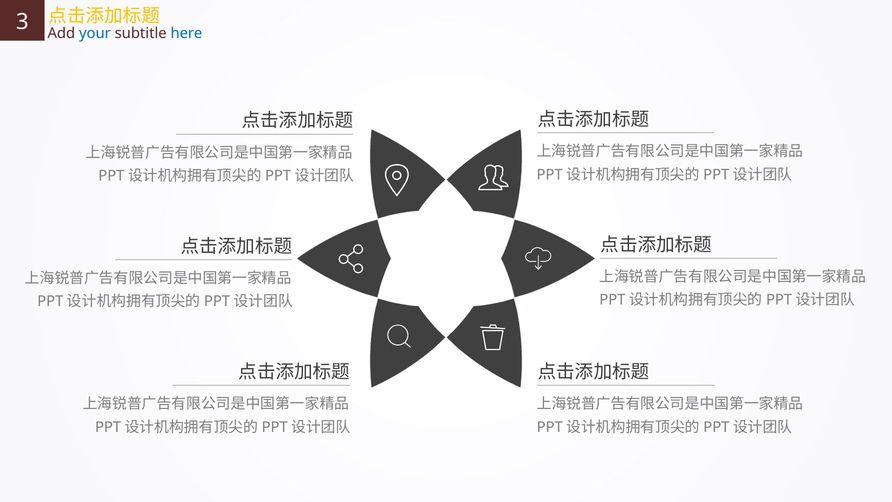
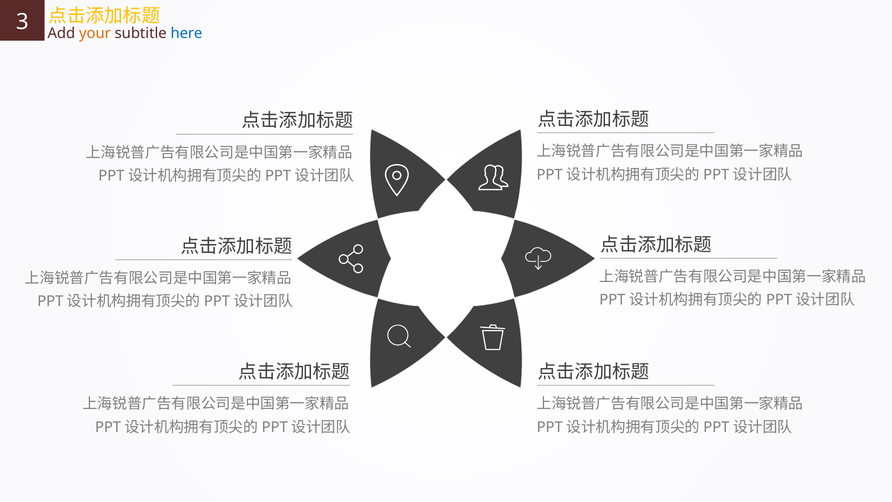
your colour: blue -> orange
